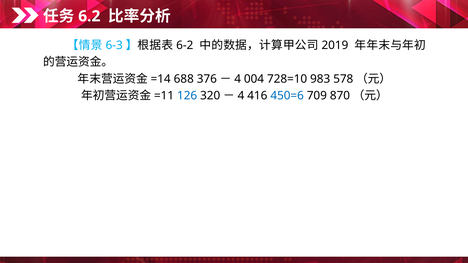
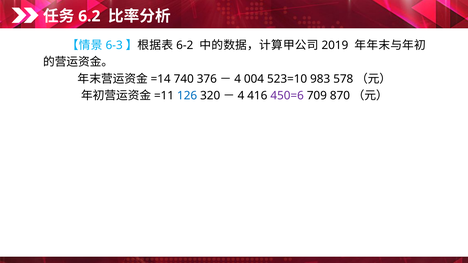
688: 688 -> 740
728=10: 728=10 -> 523=10
450=6 colour: blue -> purple
